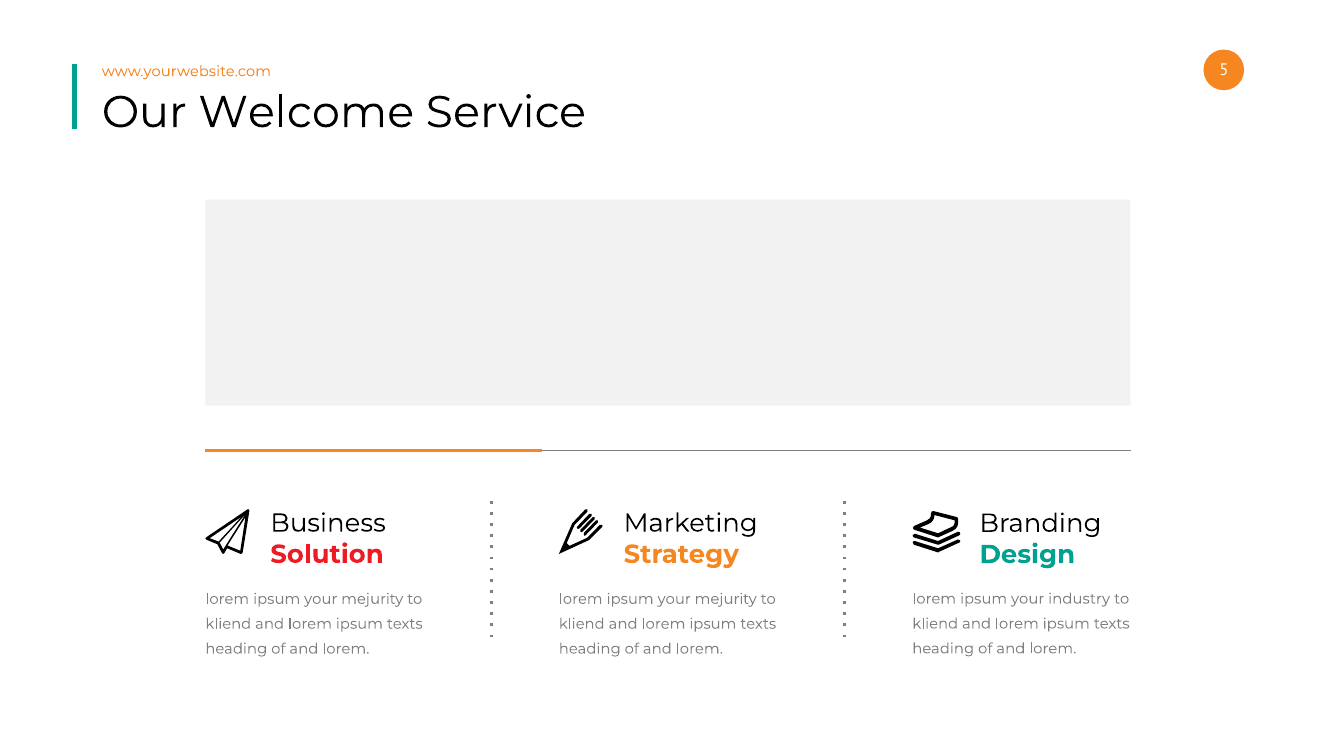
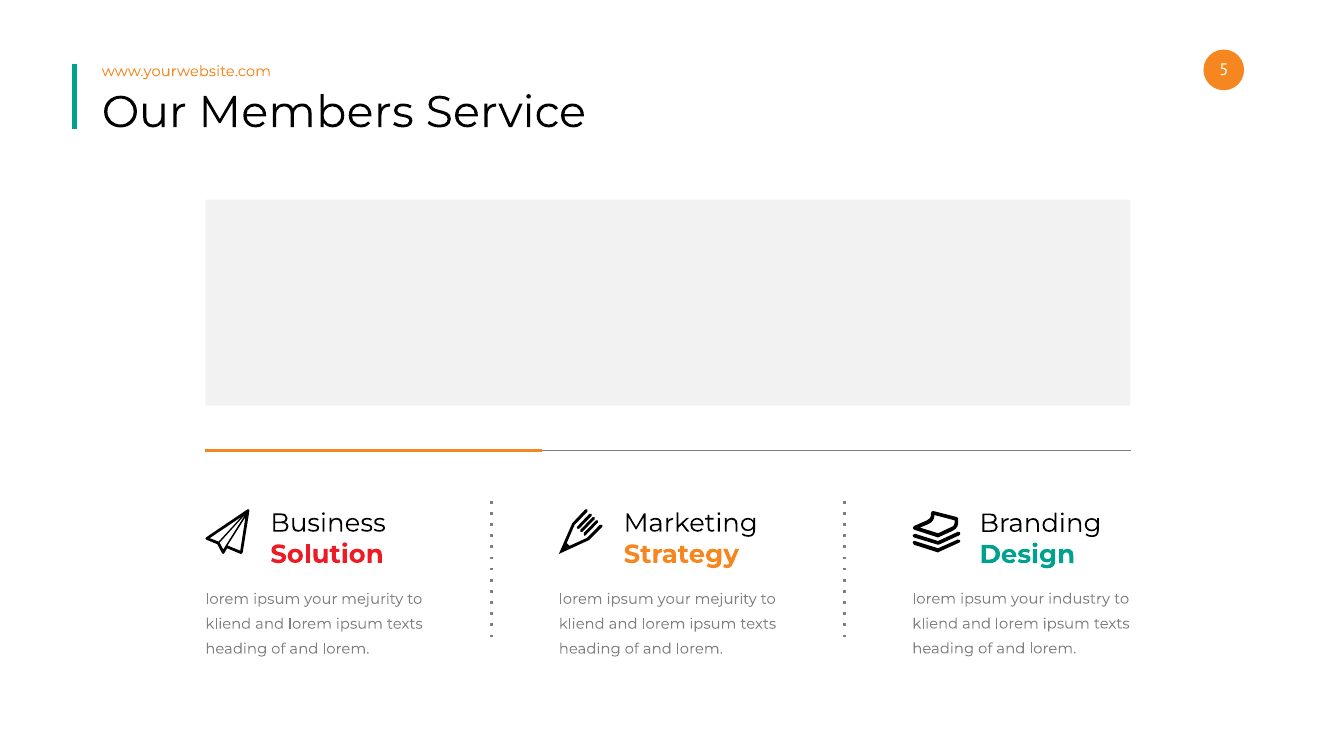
Welcome: Welcome -> Members
